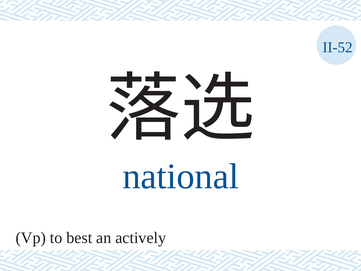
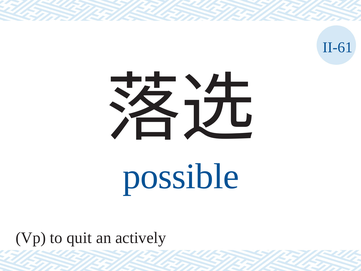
II-52: II-52 -> II-61
national: national -> possible
best: best -> quit
